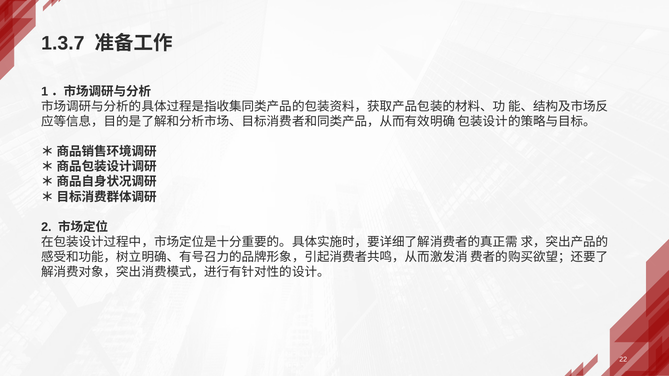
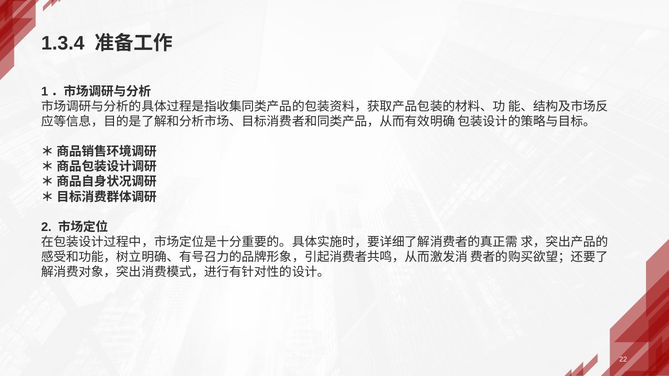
1.3.7: 1.3.7 -> 1.3.4
